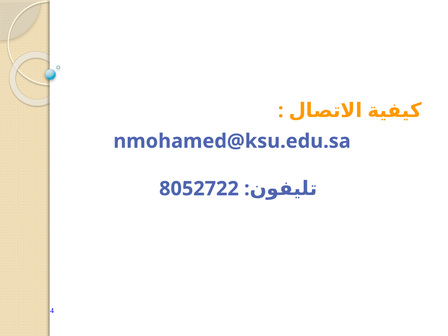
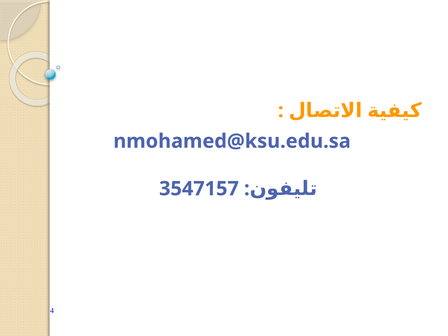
8052722: 8052722 -> 3547157
